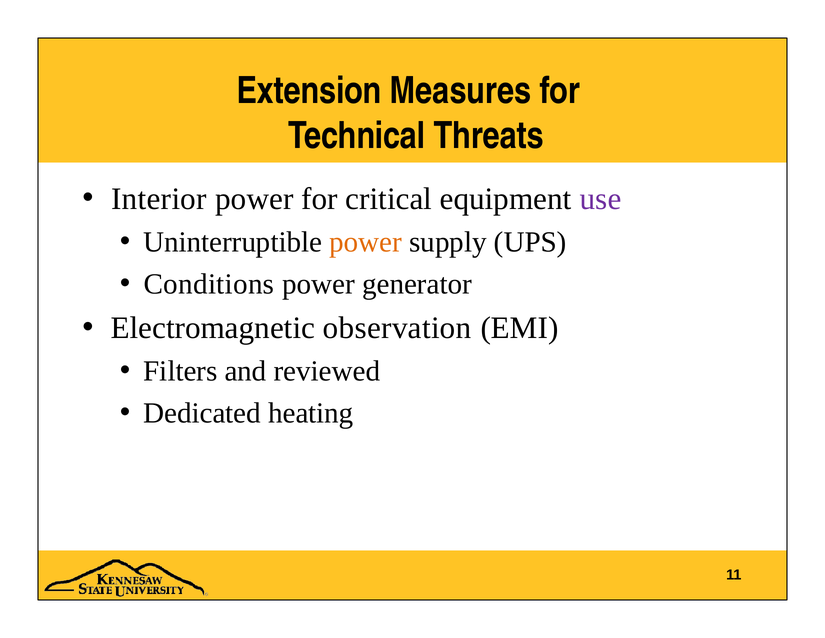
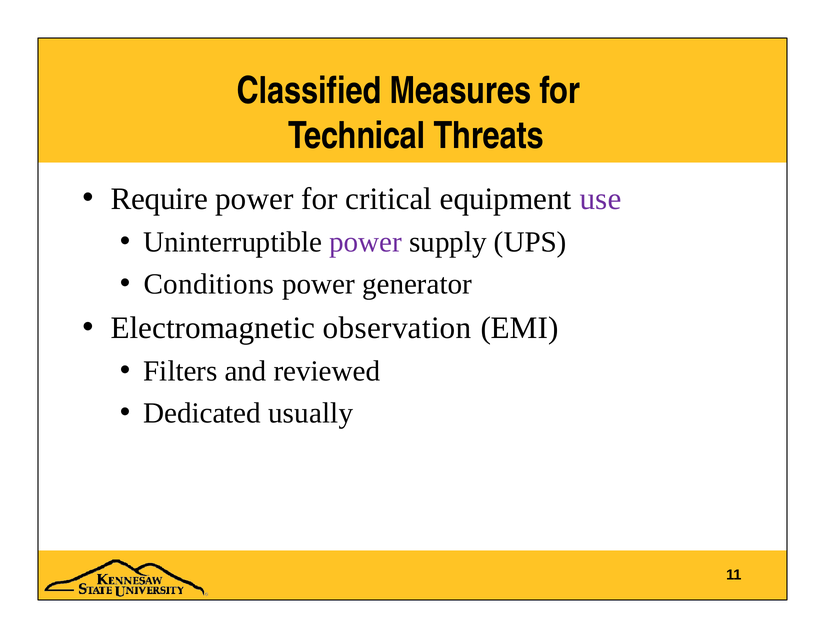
Extension: Extension -> Classified
Interior: Interior -> Require
power at (366, 242) colour: orange -> purple
heating: heating -> usually
